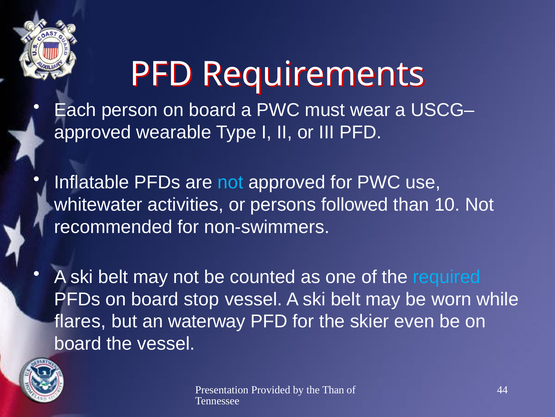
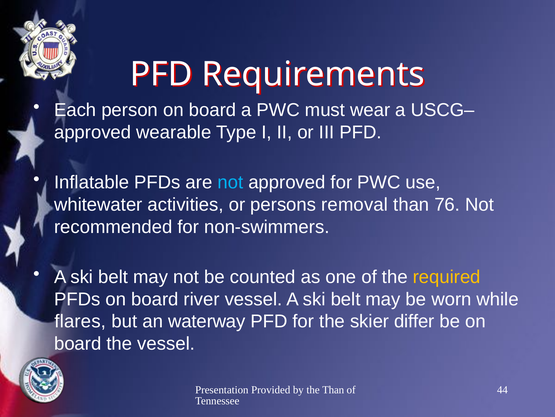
followed: followed -> removal
10: 10 -> 76
required colour: light blue -> yellow
stop: stop -> river
even: even -> differ
